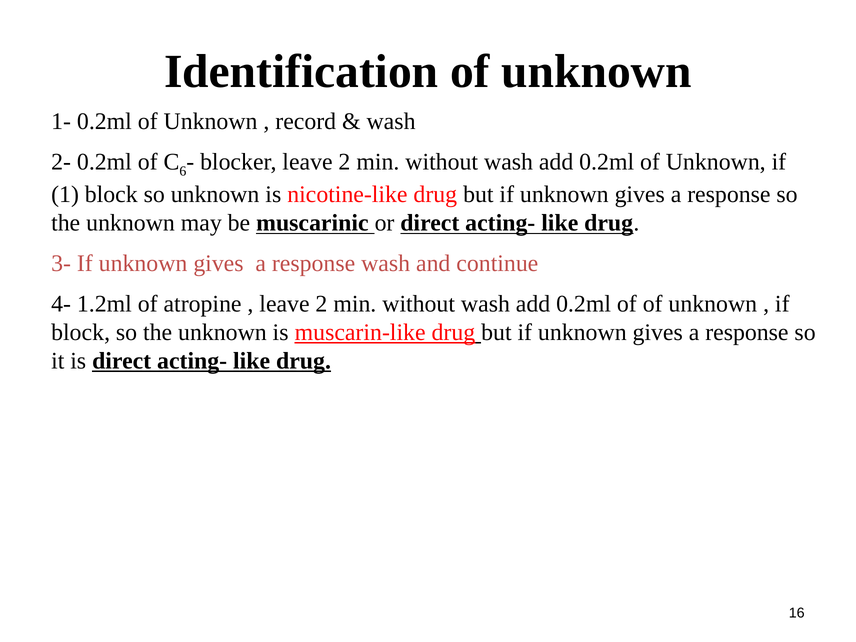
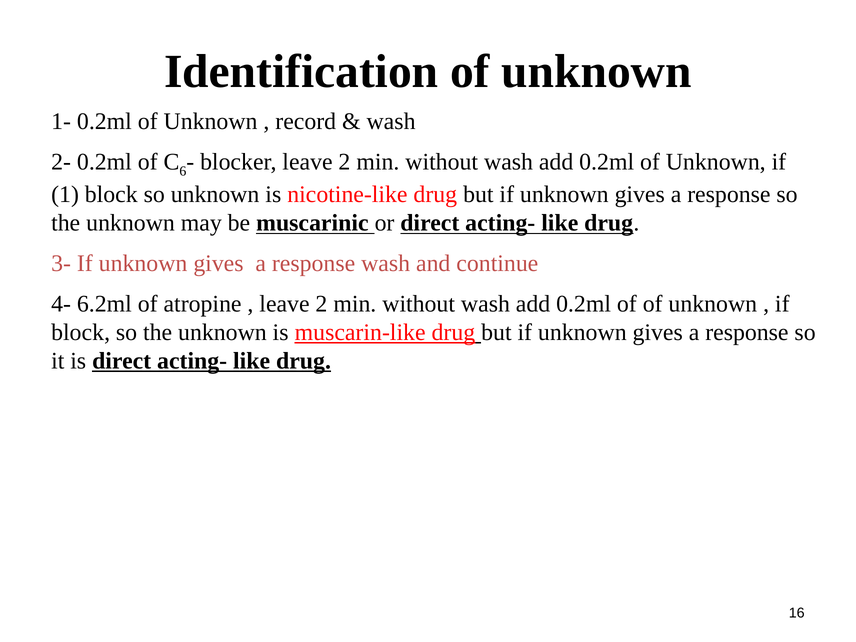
1.2ml: 1.2ml -> 6.2ml
